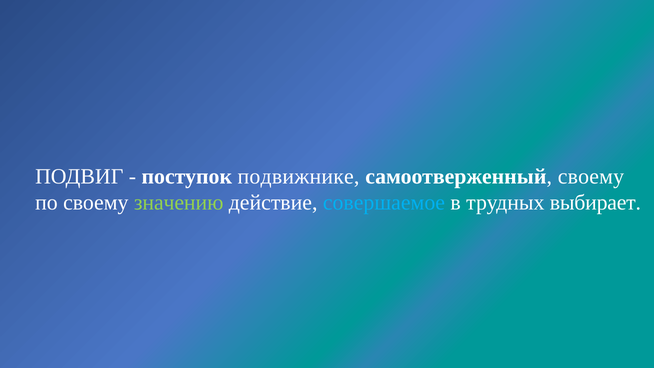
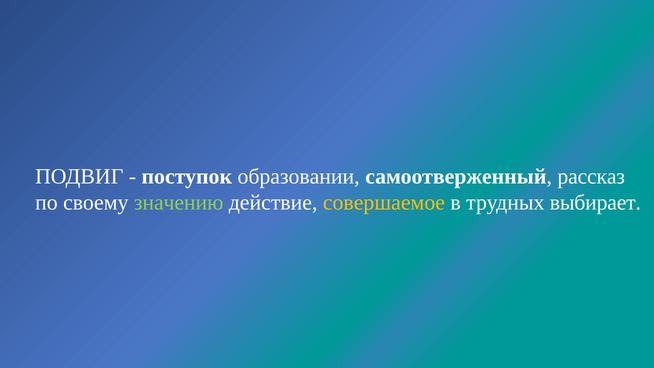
подвижнике: подвижнике -> образовании
самоотверженный своему: своему -> рассказ
совершаемое colour: light blue -> yellow
